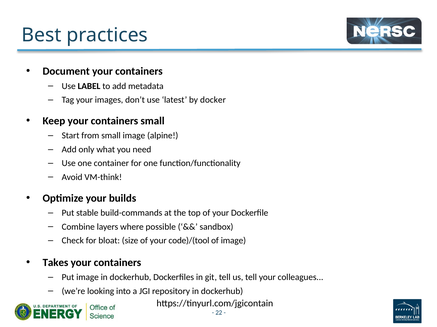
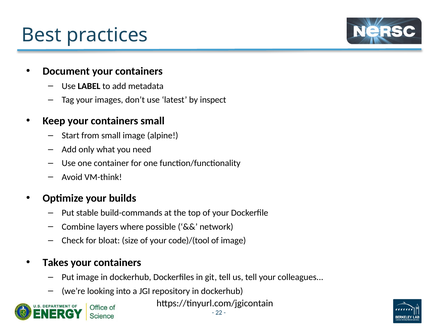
docker: docker -> inspect
sandbox: sandbox -> network
